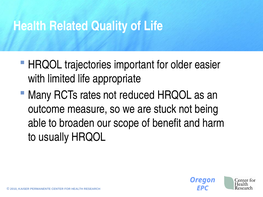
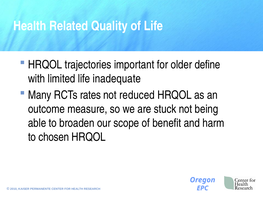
easier: easier -> define
appropriate: appropriate -> inadequate
usually: usually -> chosen
